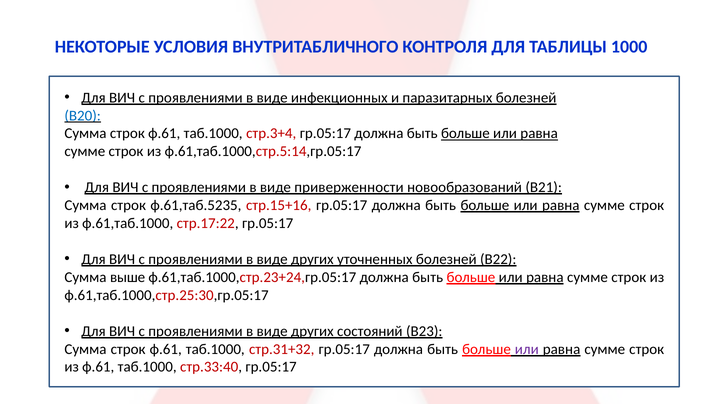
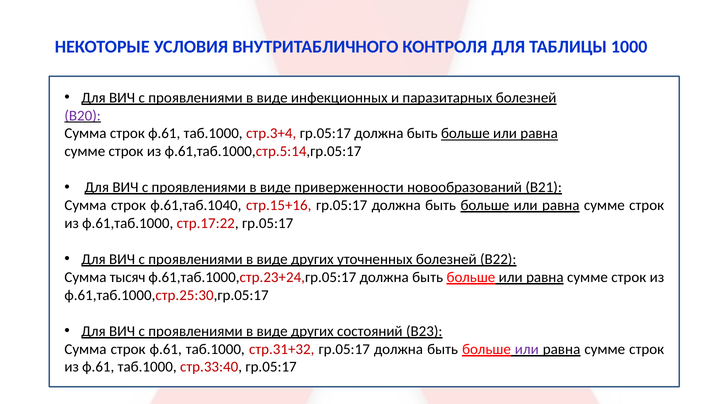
В20 colour: blue -> purple
ф.61,таб.5235: ф.61,таб.5235 -> ф.61,таб.1040
выше: выше -> тысяч
